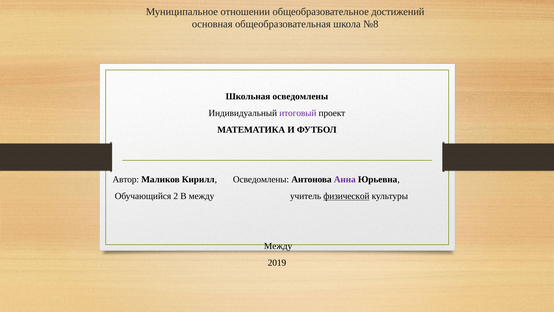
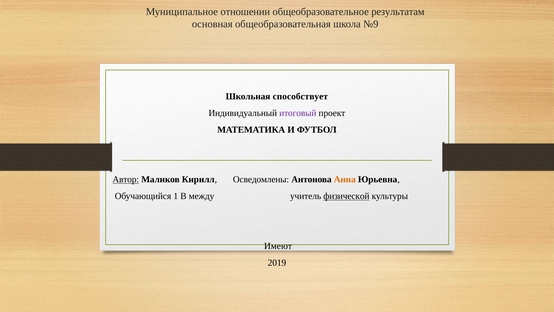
достижений: достижений -> результатам
№8: №8 -> №9
Школьная осведомлены: осведомлены -> способствует
Автор underline: none -> present
Анна colour: purple -> orange
2: 2 -> 1
Между at (278, 246): Между -> Имеют
